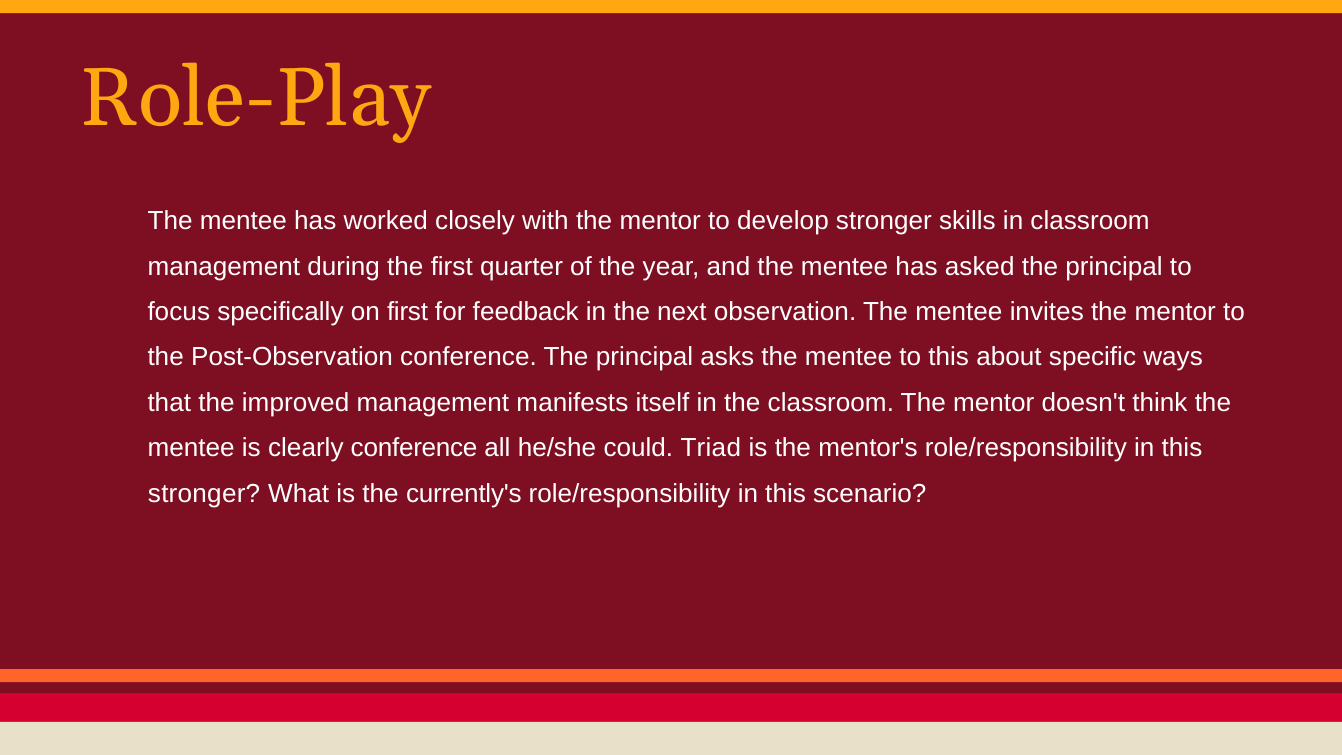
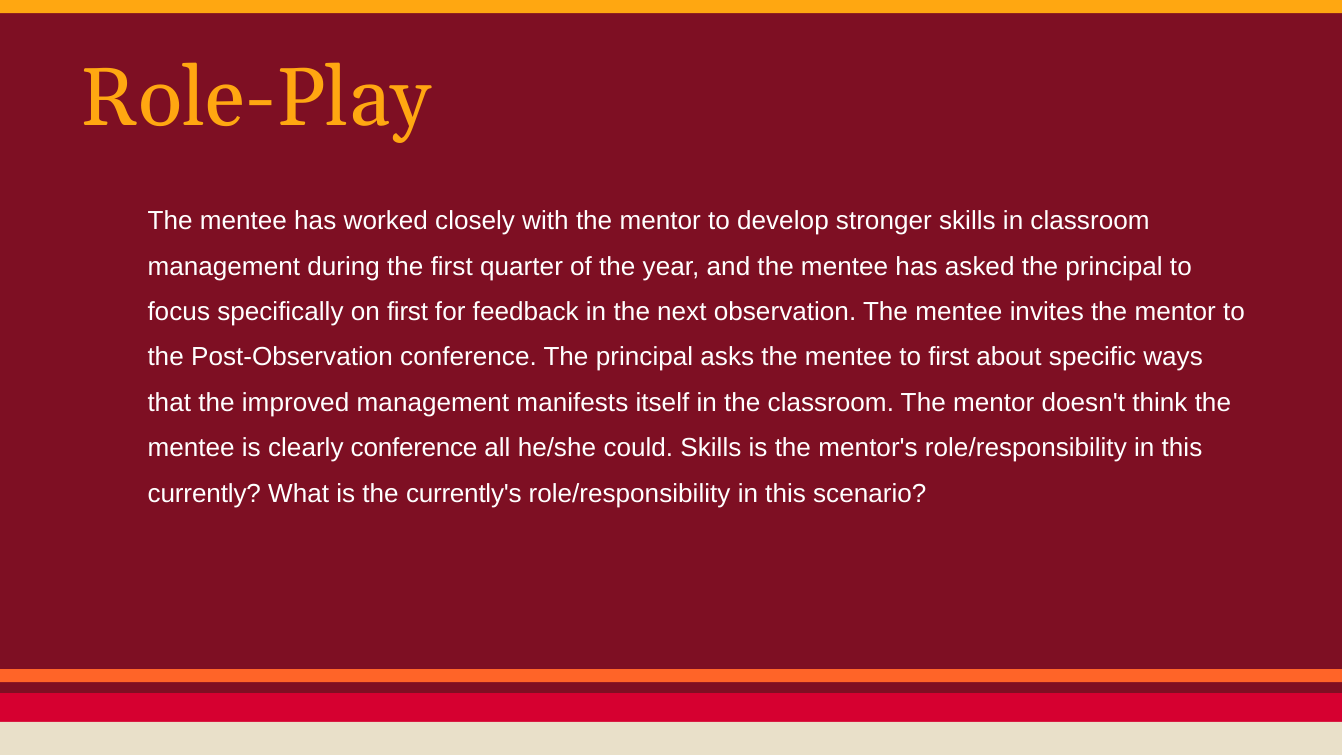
to this: this -> first
could Triad: Triad -> Skills
stronger at (204, 493): stronger -> currently
